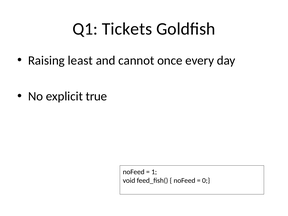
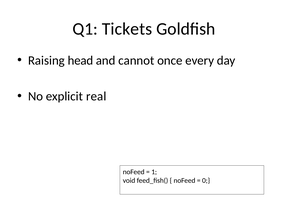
least: least -> head
true: true -> real
